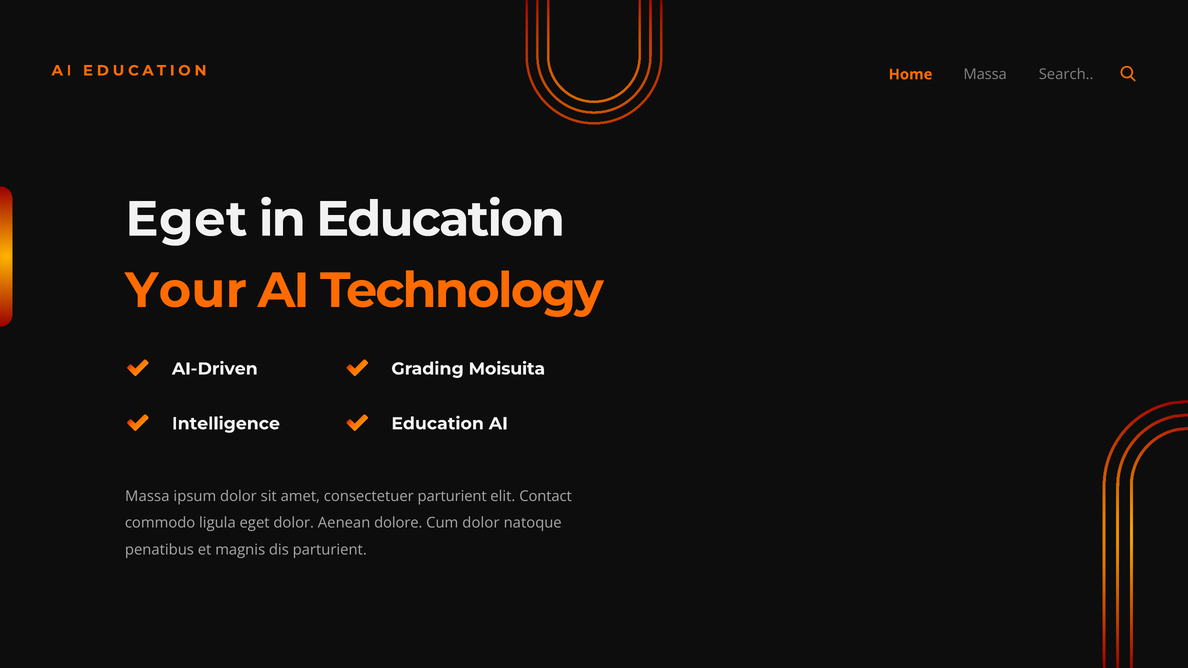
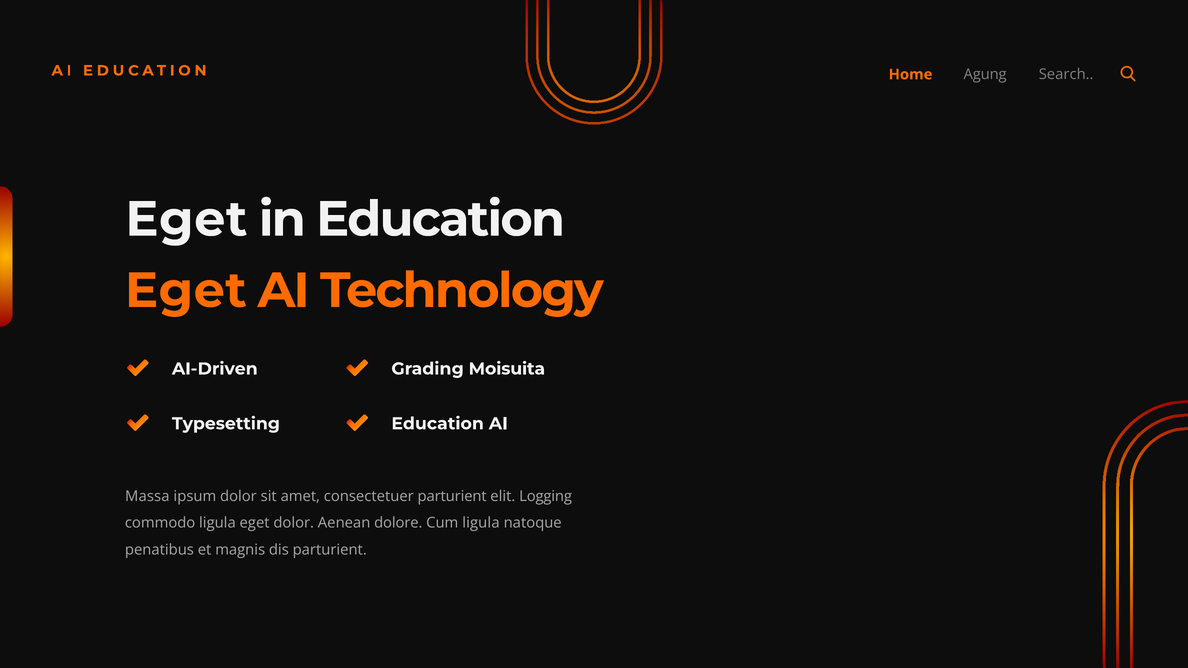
Home Massa: Massa -> Agung
Your at (186, 291): Your -> Eget
Intelligence: Intelligence -> Typesetting
Contact: Contact -> Logging
Cum dolor: dolor -> ligula
